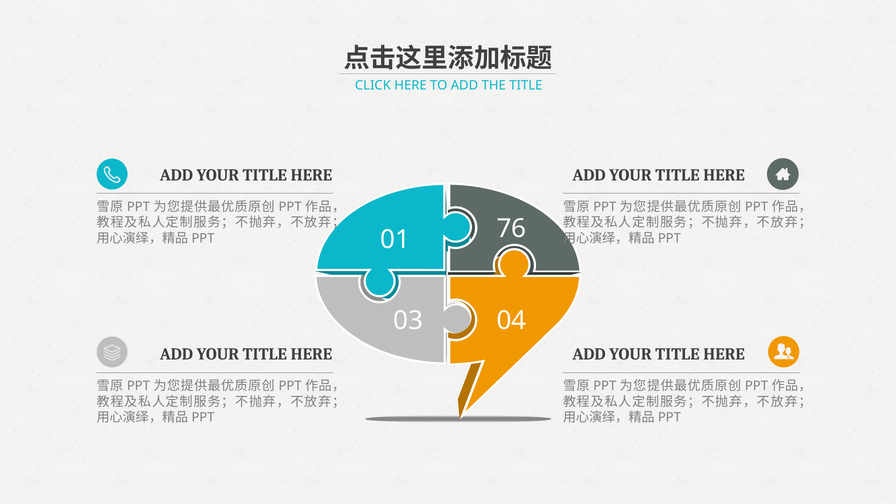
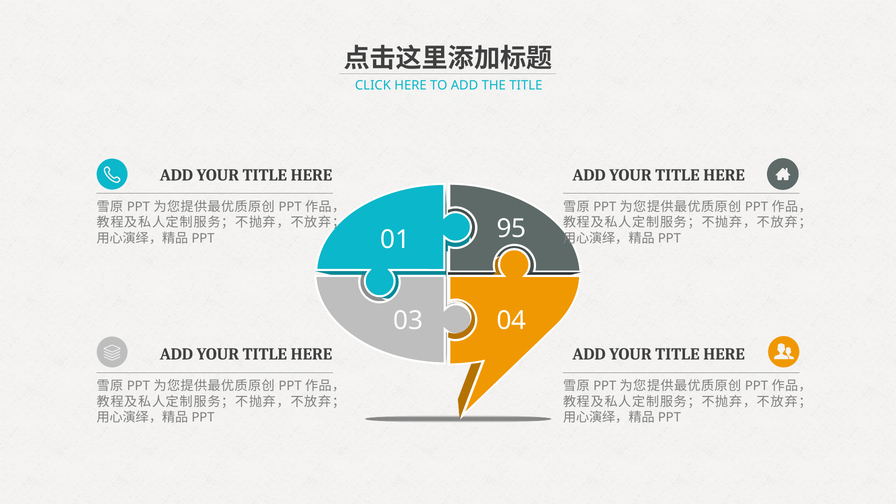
76: 76 -> 95
